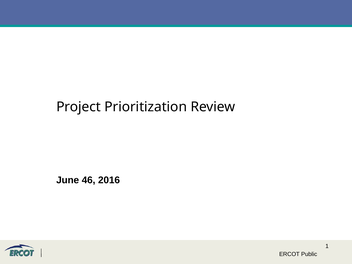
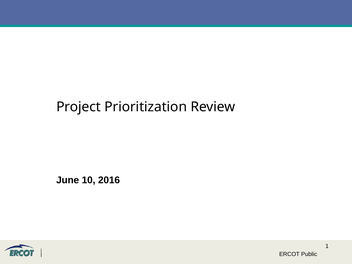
46: 46 -> 10
